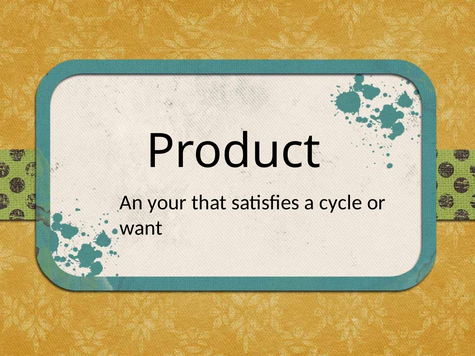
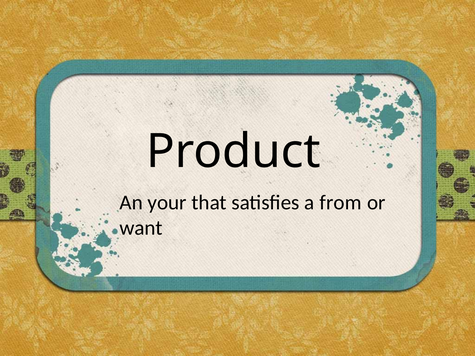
cycle: cycle -> from
